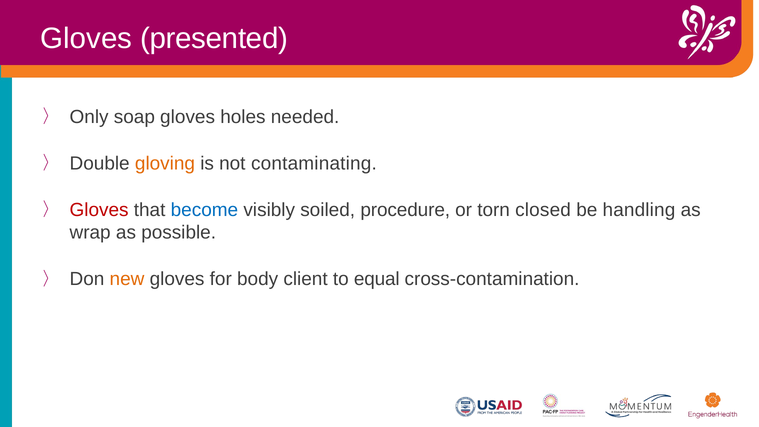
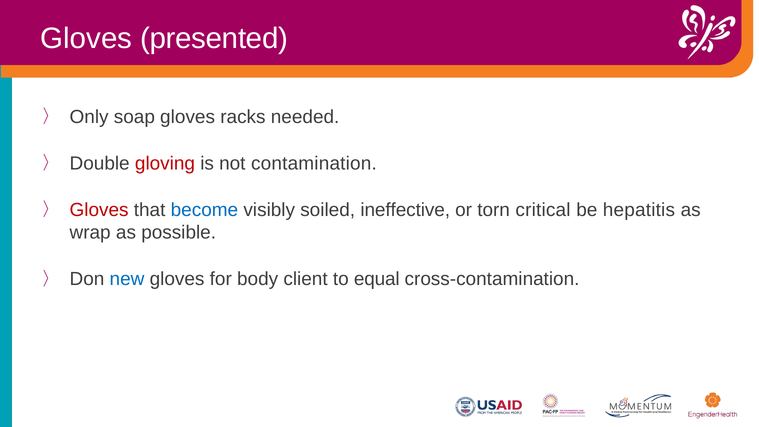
holes: holes -> racks
gloving colour: orange -> red
contaminating: contaminating -> contamination
procedure: procedure -> ineffective
closed: closed -> critical
handling: handling -> hepatitis
new colour: orange -> blue
